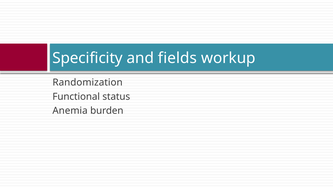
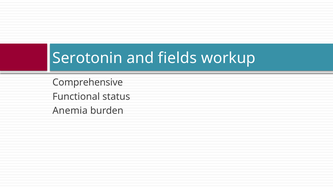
Specificity: Specificity -> Serotonin
Randomization: Randomization -> Comprehensive
